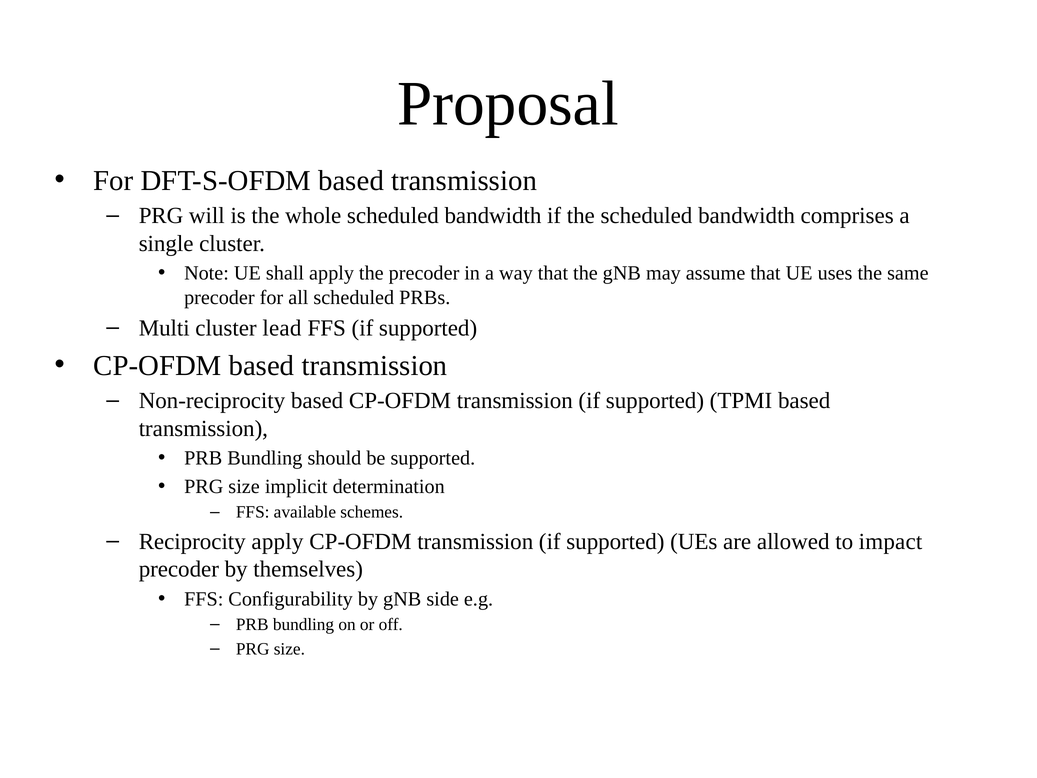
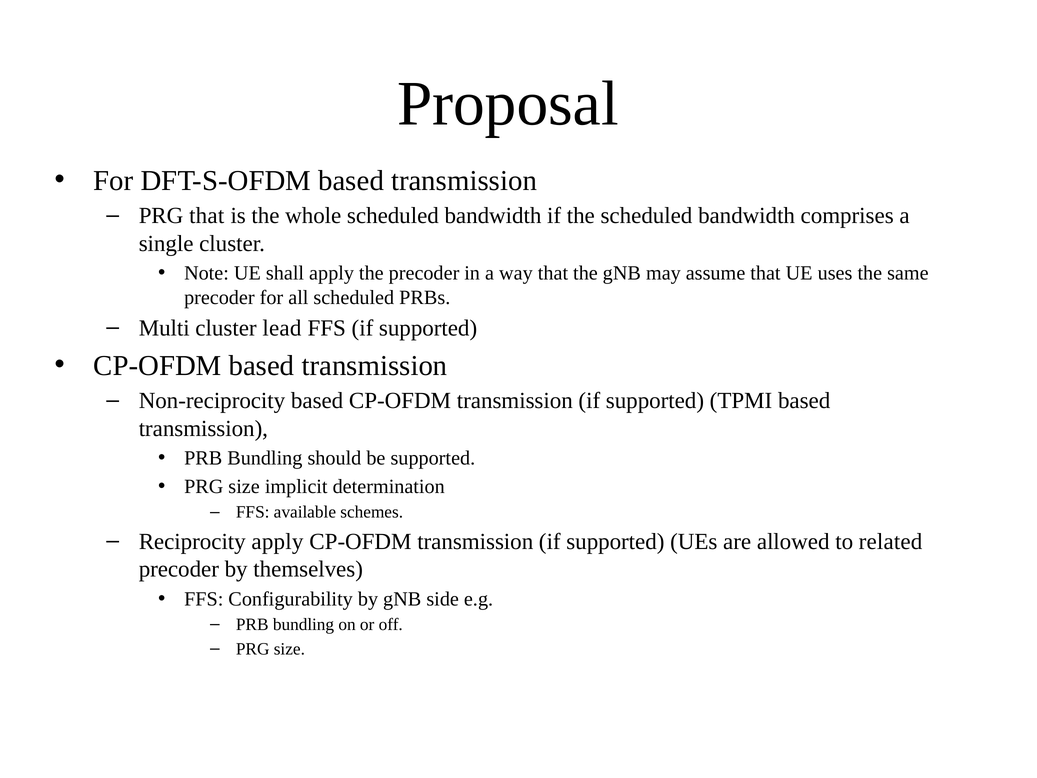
PRG will: will -> that
impact: impact -> related
